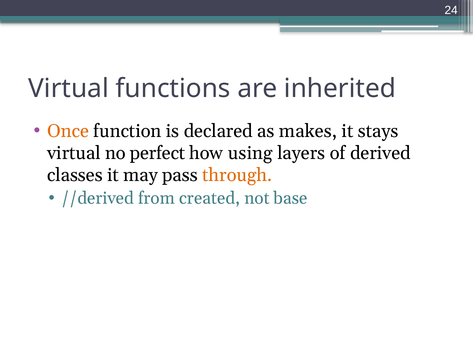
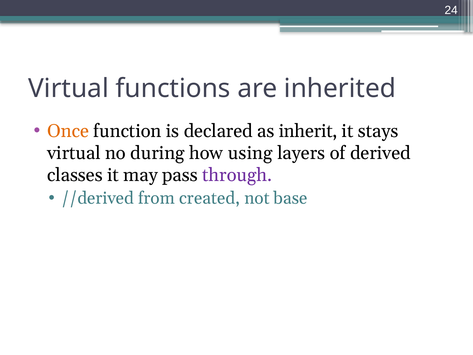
makes: makes -> inherit
perfect: perfect -> during
through colour: orange -> purple
